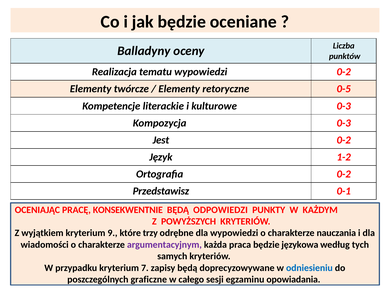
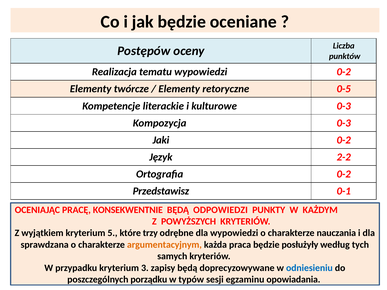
Balladyny: Balladyny -> Postępów
Jest: Jest -> Jaki
1-2: 1-2 -> 2-2
9: 9 -> 5
wiadomości: wiadomości -> sprawdzana
argumentacyjnym colour: purple -> orange
językowa: językowa -> posłużyły
7: 7 -> 3
graficzne: graficzne -> porządku
całego: całego -> typów
